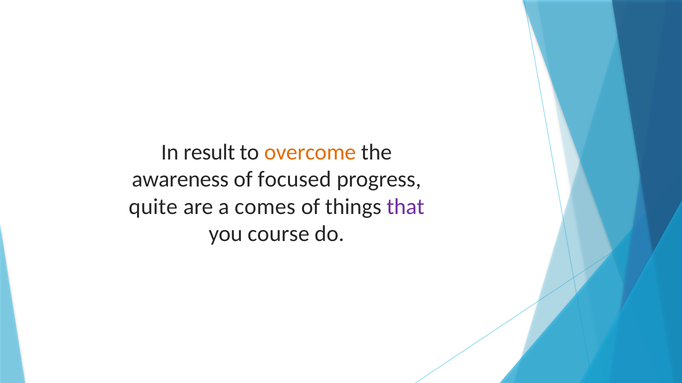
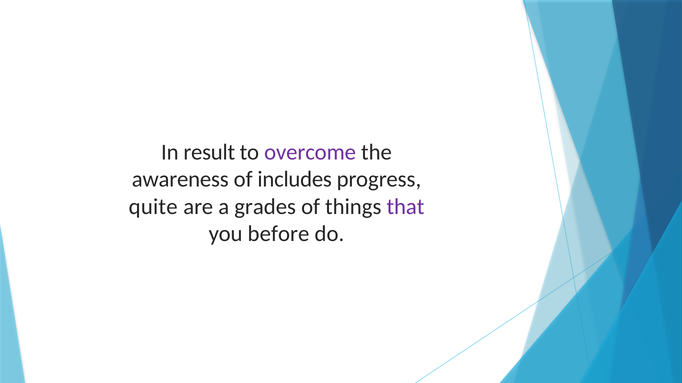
overcome colour: orange -> purple
focused: focused -> includes
comes: comes -> grades
course: course -> before
